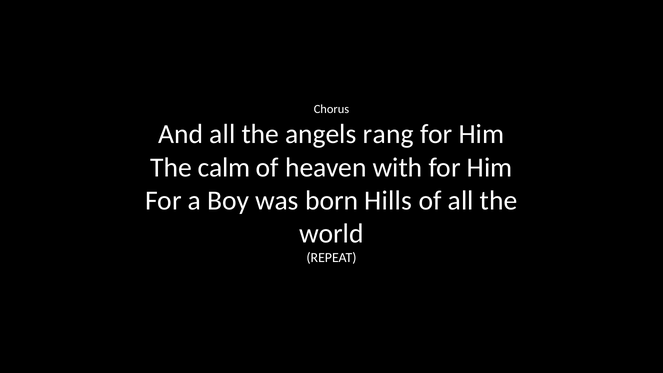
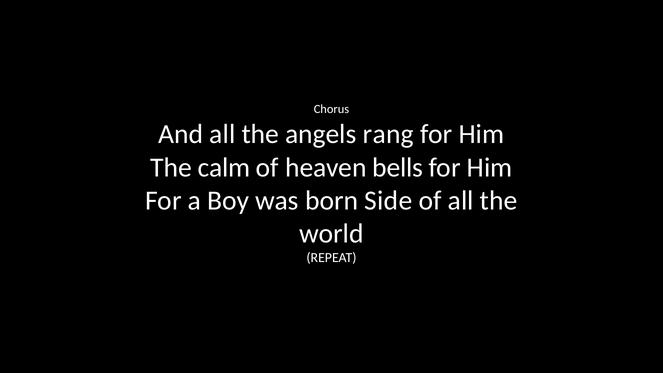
with: with -> bells
Hills: Hills -> Side
